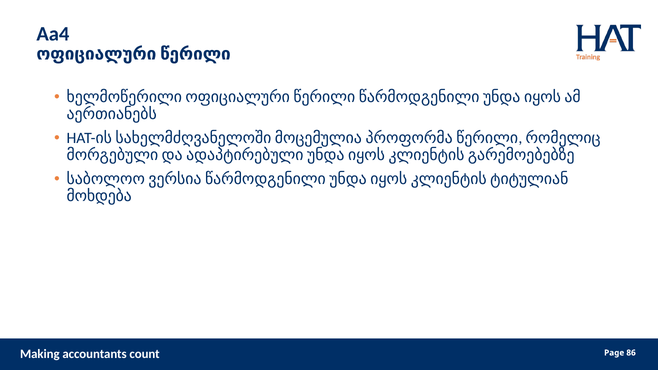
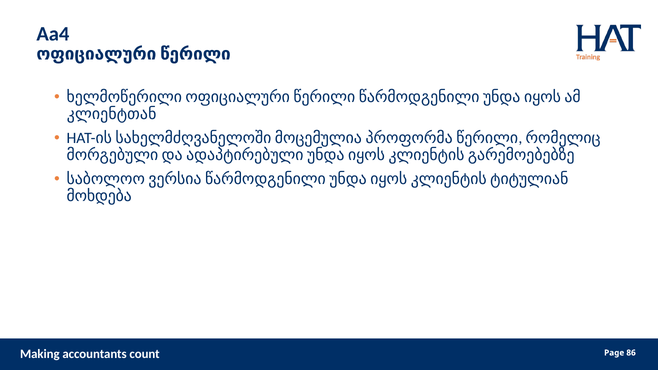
აერთიანებს: აერთიანებს -> კლიენტთან
